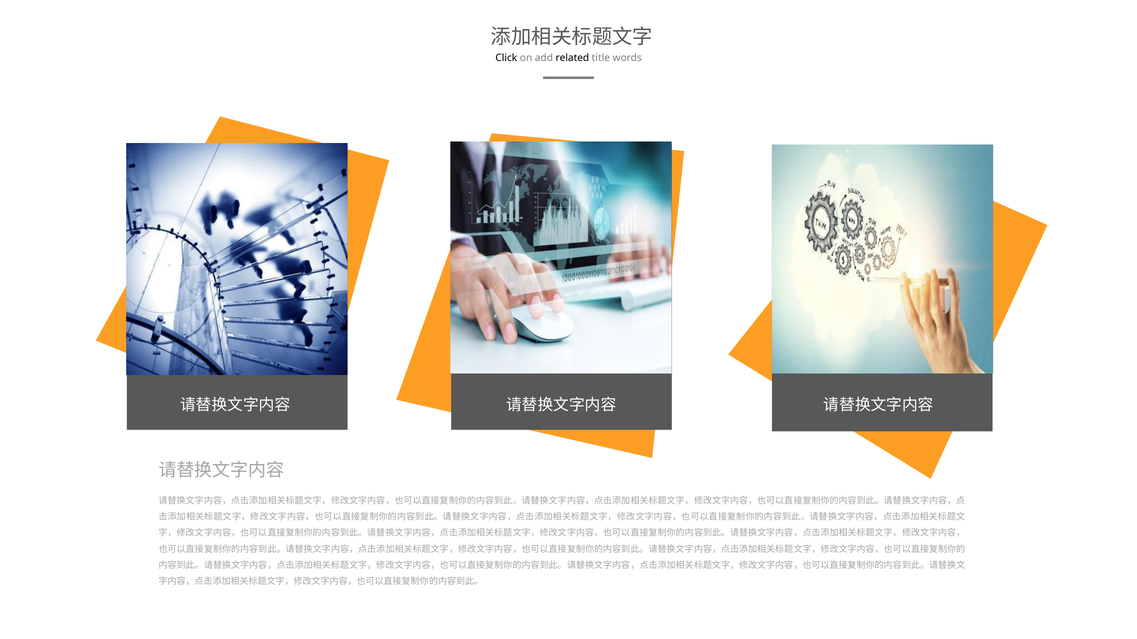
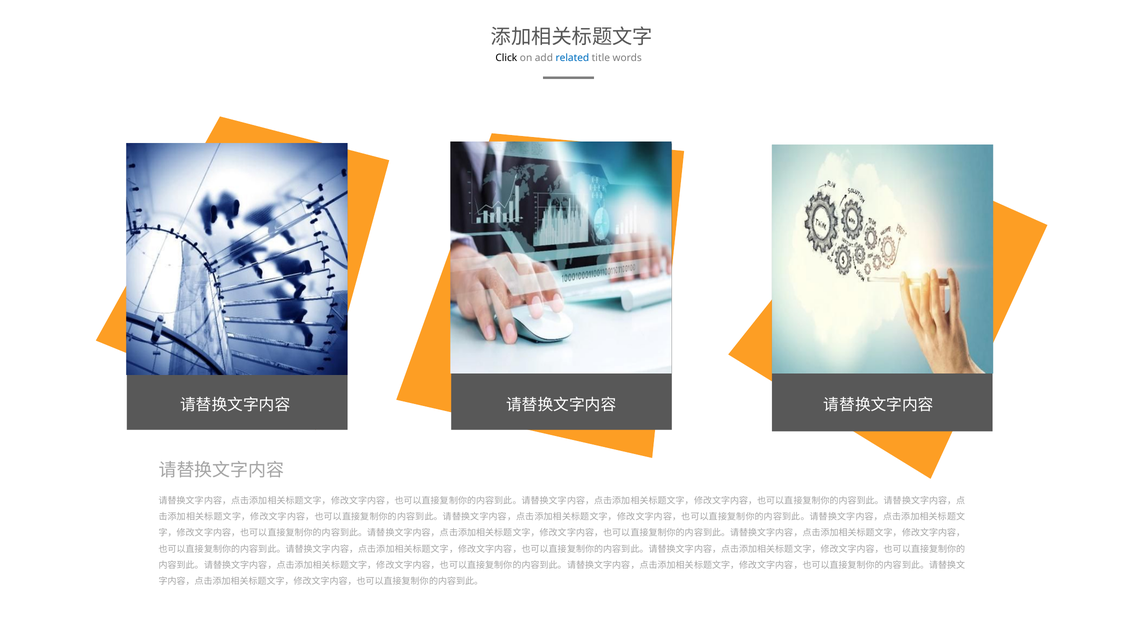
related colour: black -> blue
